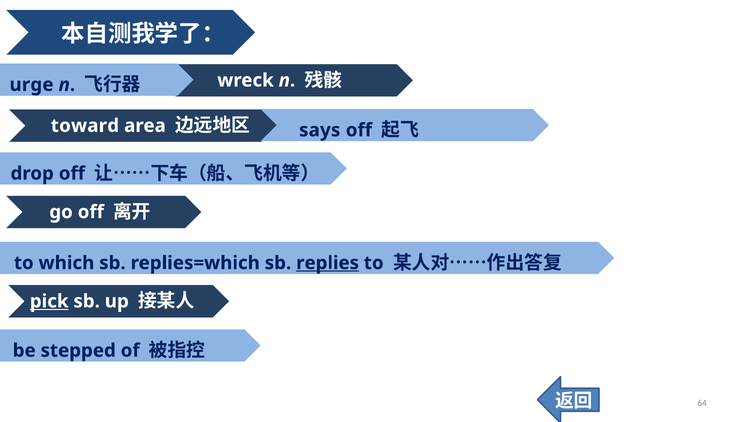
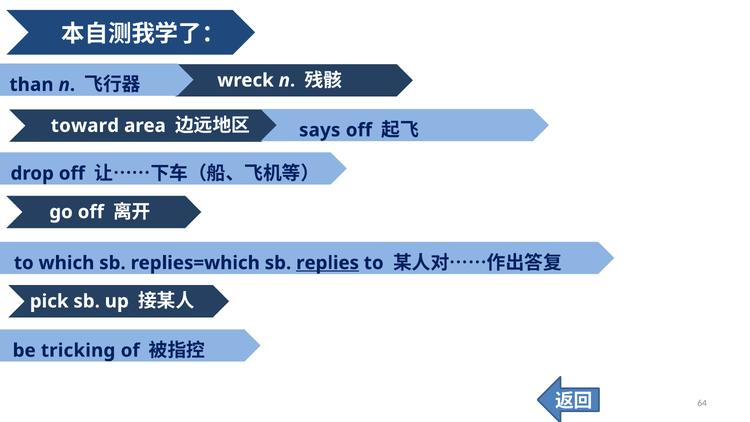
urge: urge -> than
pick underline: present -> none
stepped: stepped -> tricking
